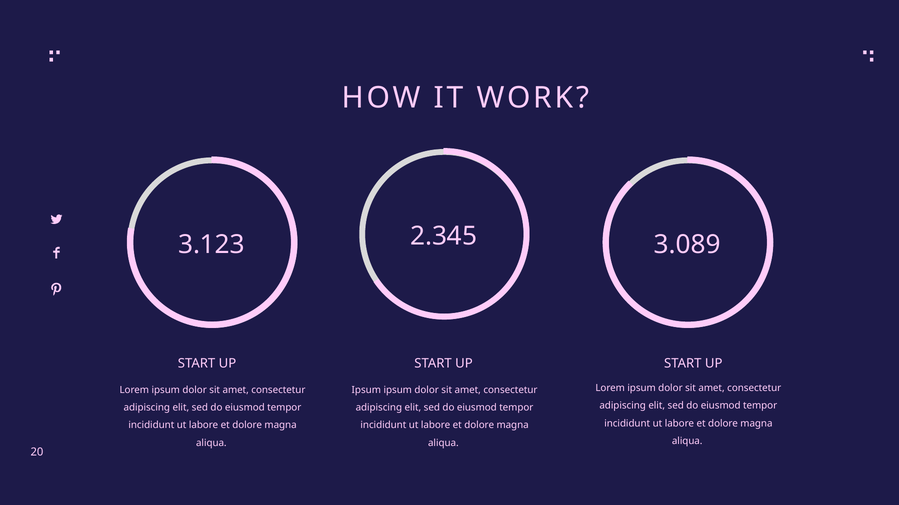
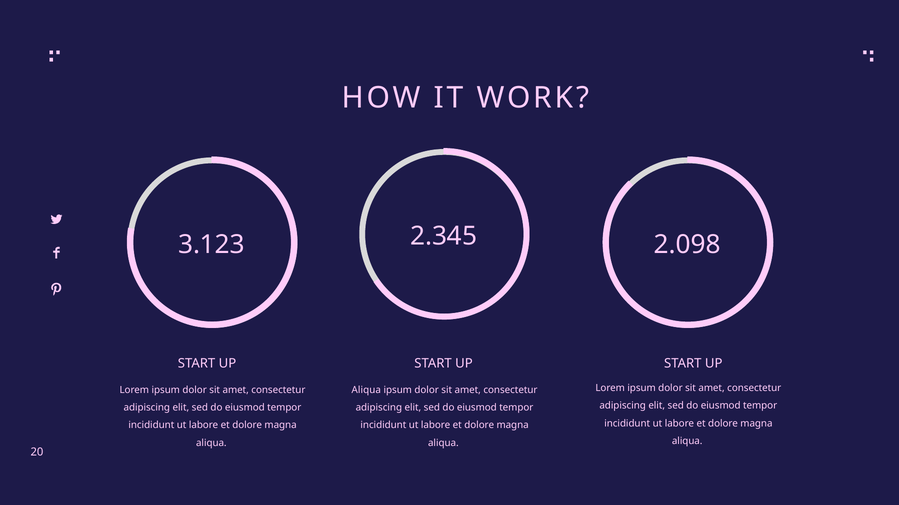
3.089: 3.089 -> 2.098
Ipsum at (366, 390): Ipsum -> Aliqua
